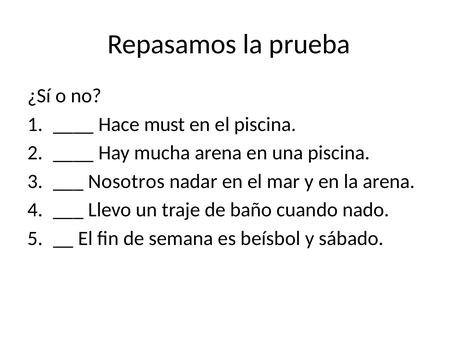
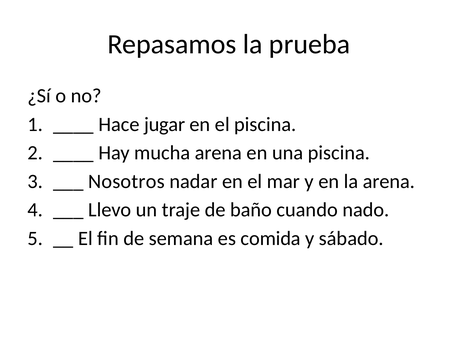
must: must -> jugar
beísbol: beísbol -> comida
